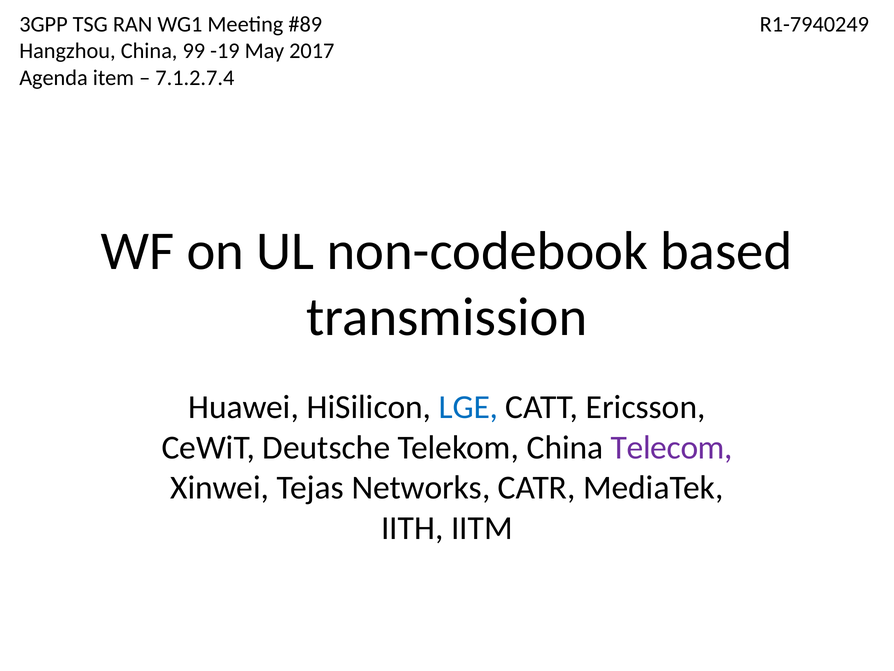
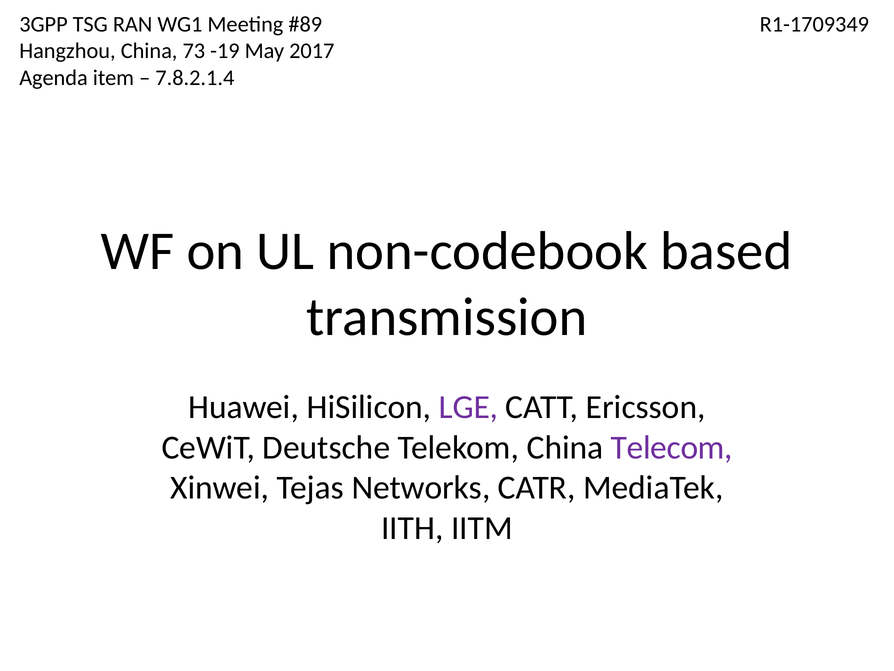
R1-7940249: R1-7940249 -> R1-1709349
99: 99 -> 73
7.1.2.7.4: 7.1.2.7.4 -> 7.8.2.1.4
LGE colour: blue -> purple
